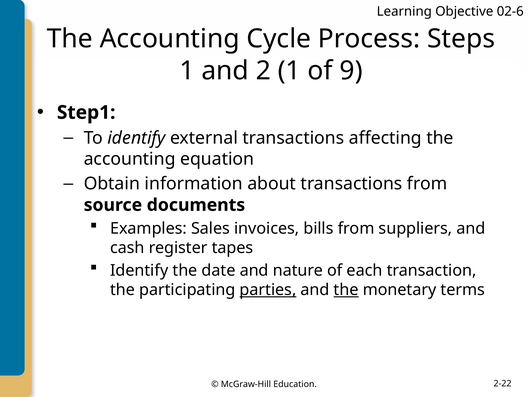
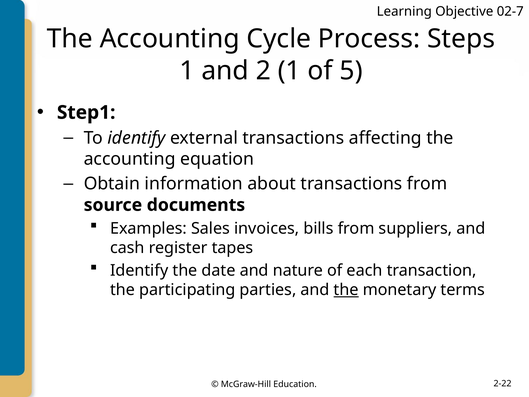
02-6: 02-6 -> 02-7
9: 9 -> 5
parties underline: present -> none
